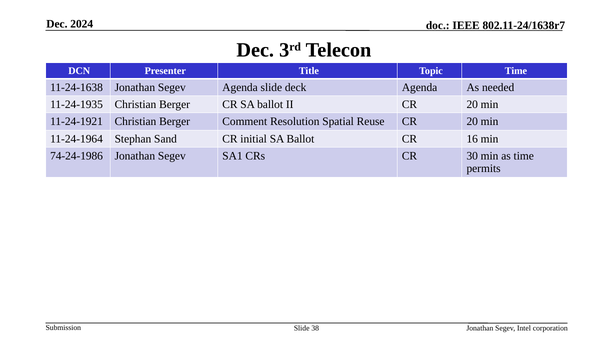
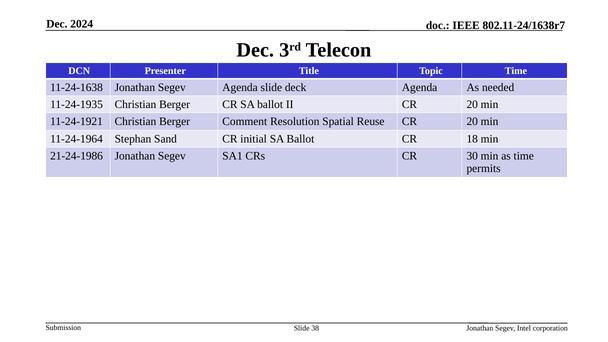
16: 16 -> 18
74-24-1986: 74-24-1986 -> 21-24-1986
